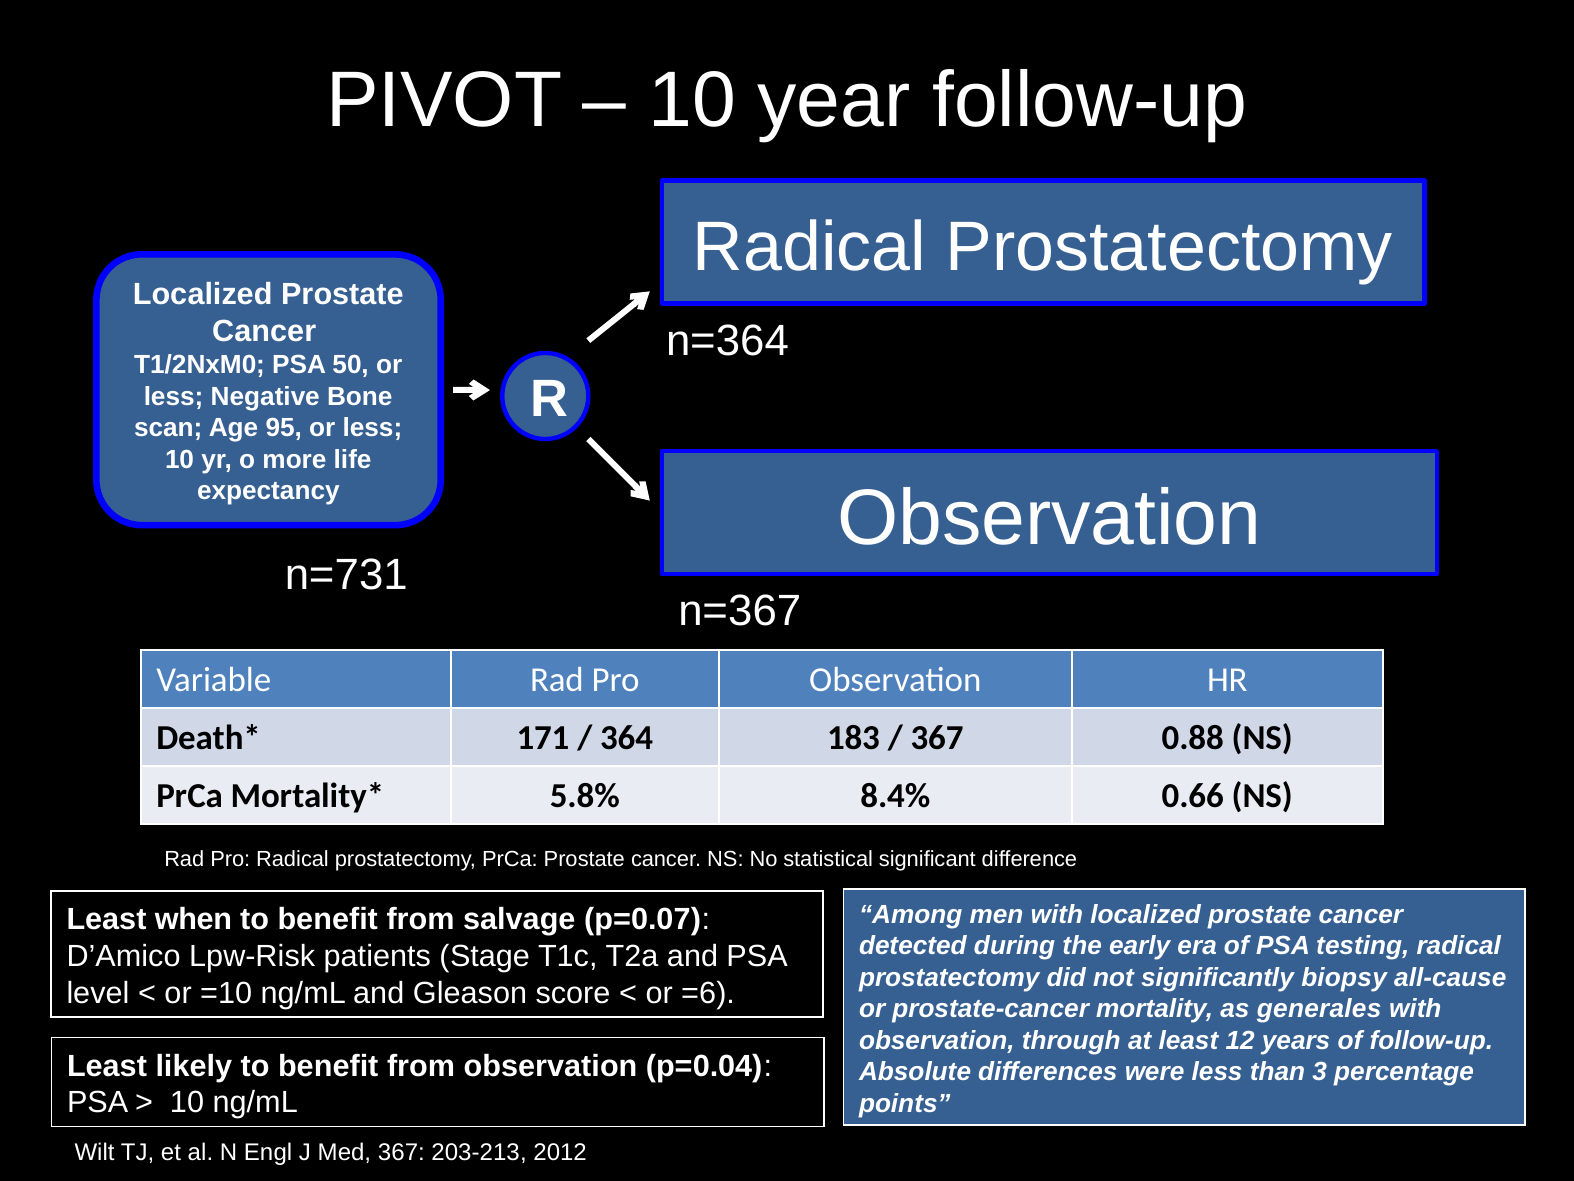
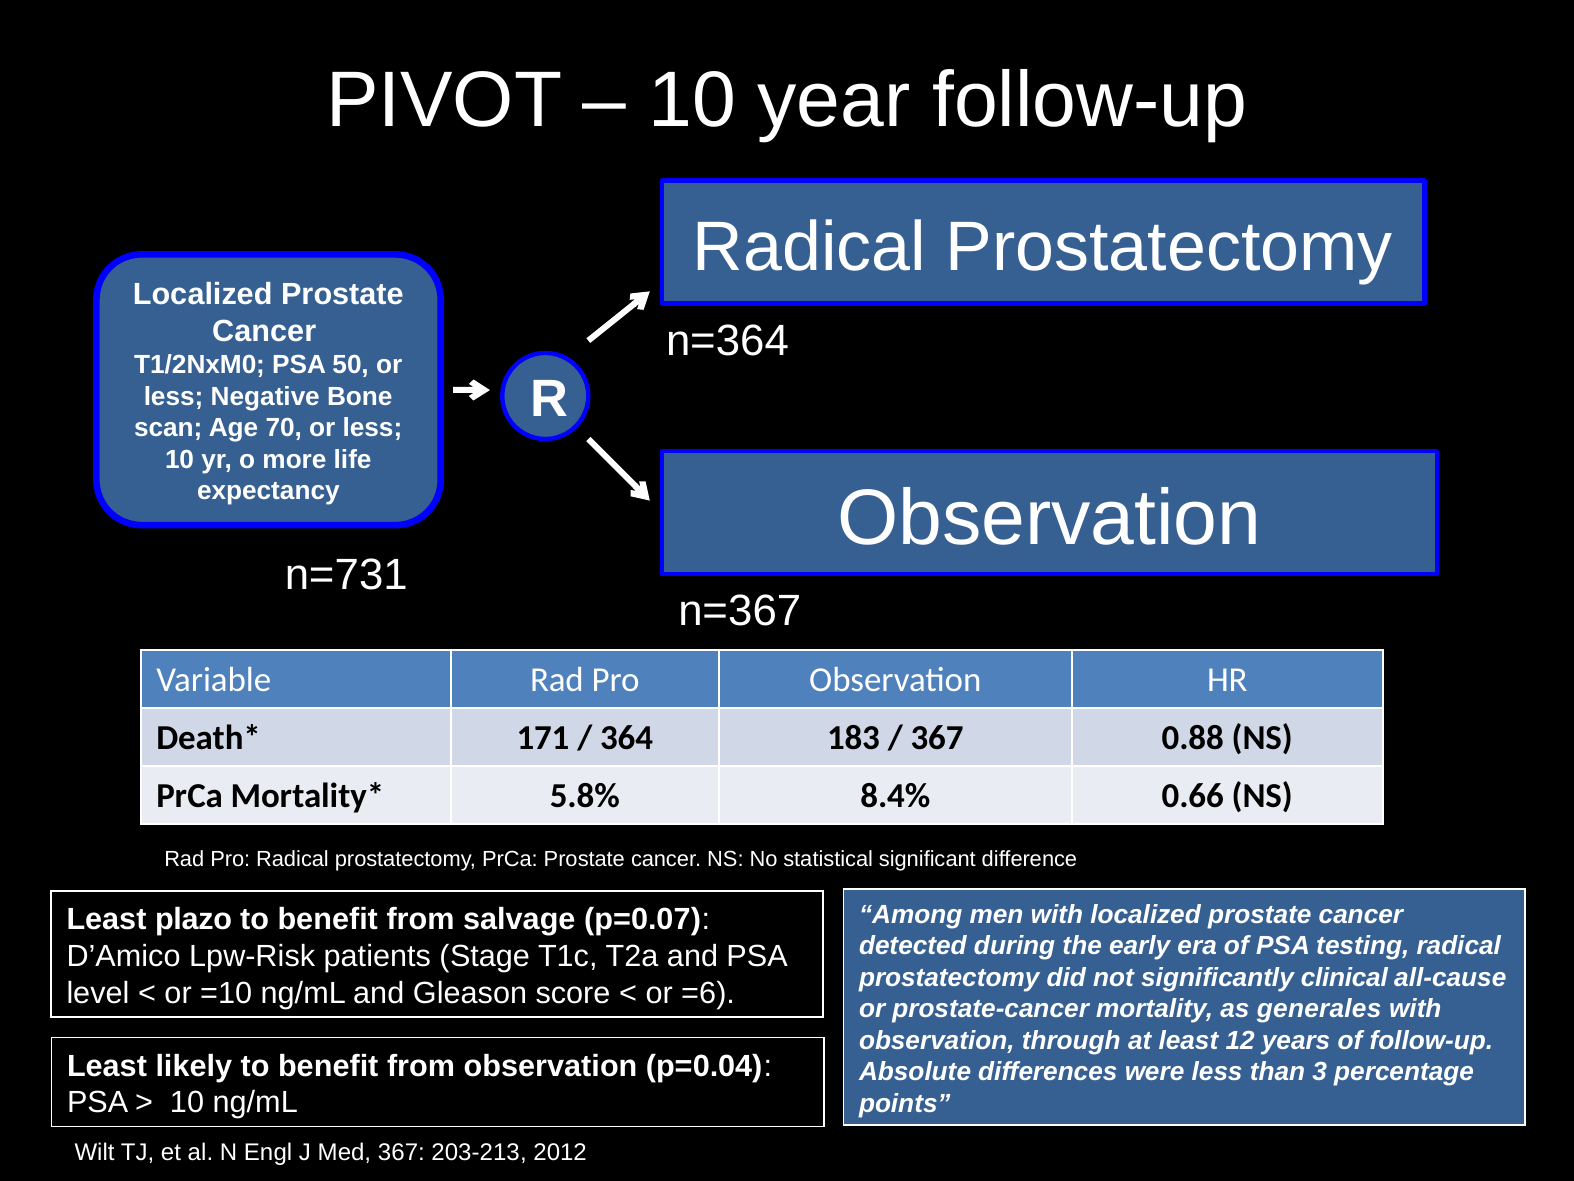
95: 95 -> 70
when: when -> plazo
biopsy: biopsy -> clinical
